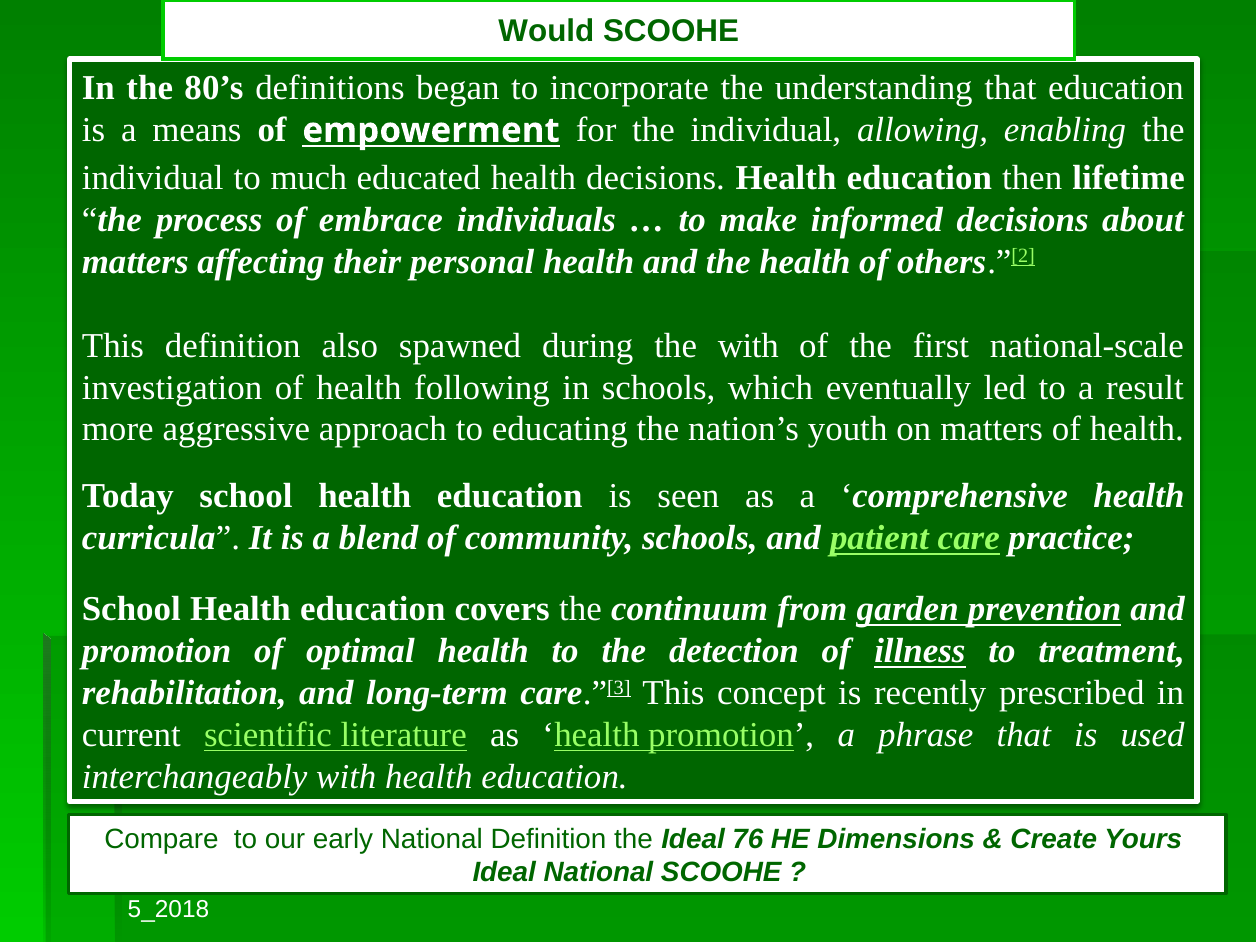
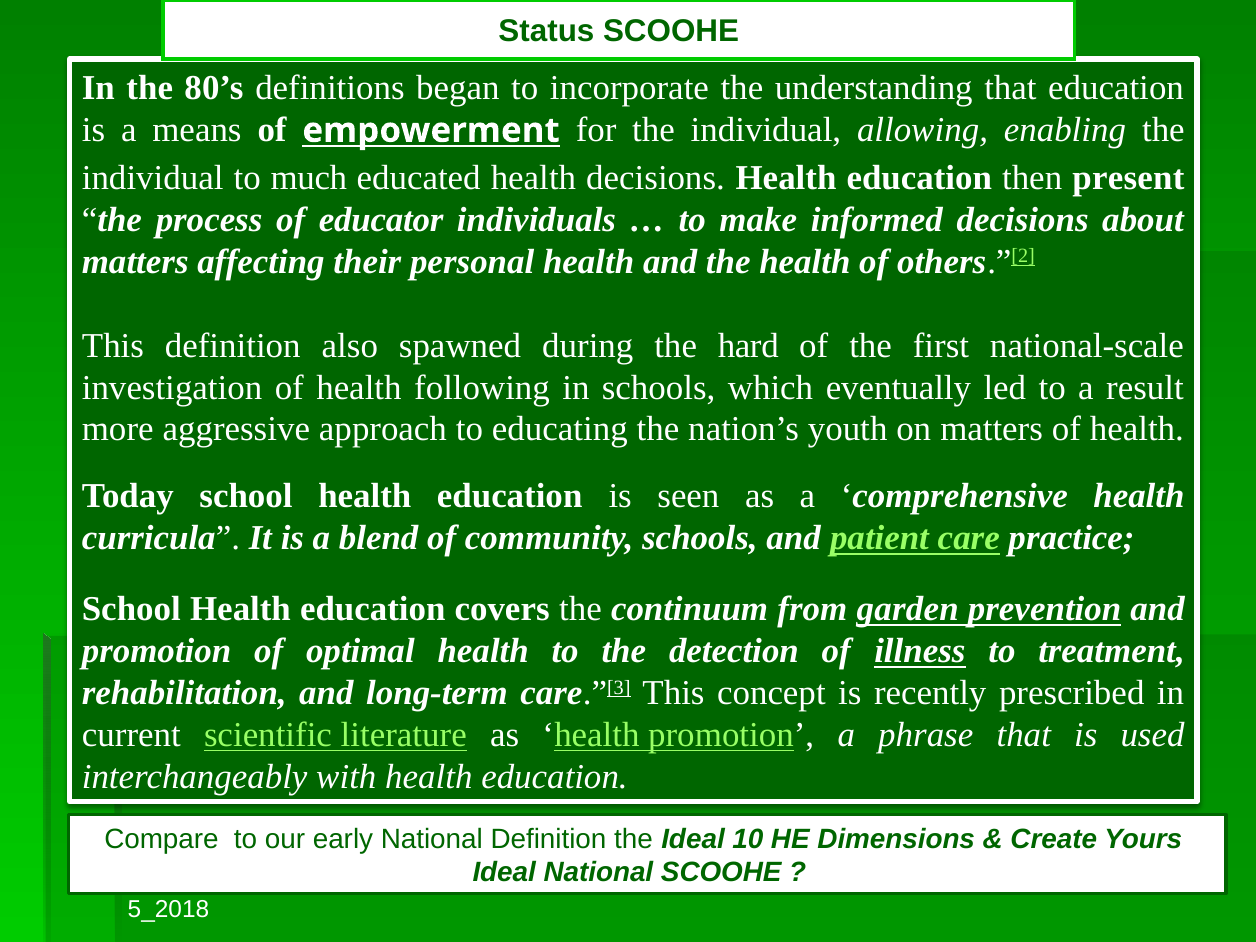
Would: Would -> Status
lifetime: lifetime -> present
embrace: embrace -> educator
the with: with -> hard
76: 76 -> 10
